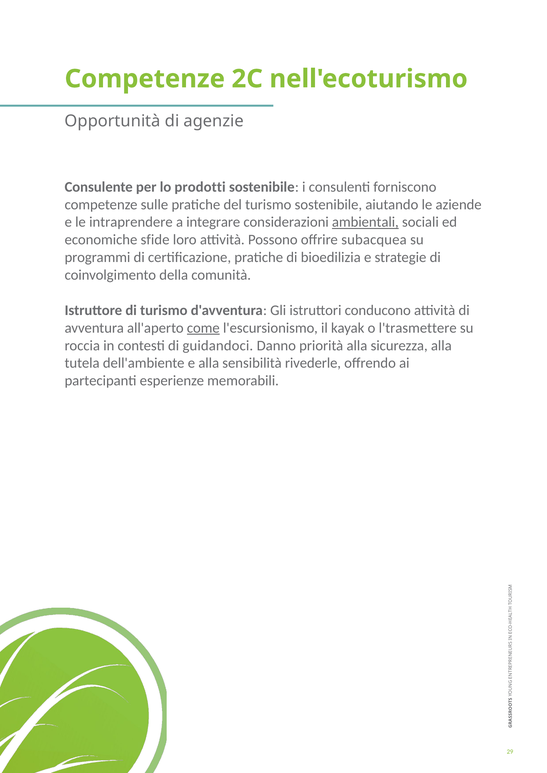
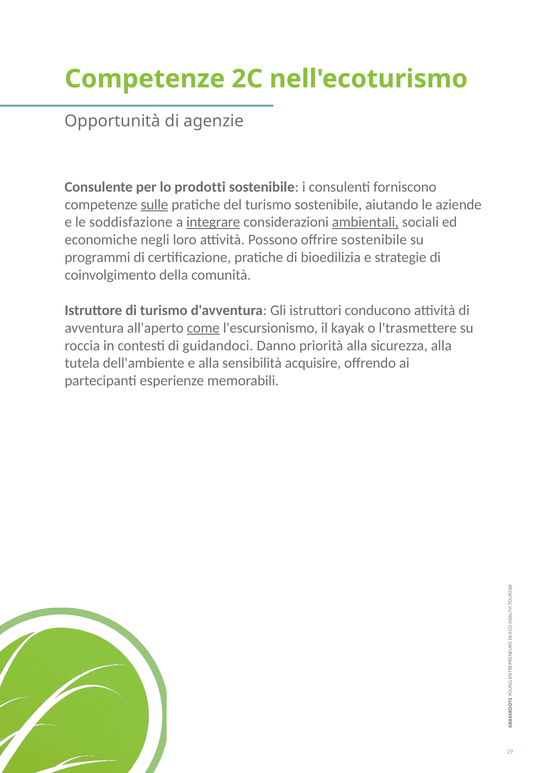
sulle underline: none -> present
intraprendere: intraprendere -> soddisfazione
integrare underline: none -> present
sfide: sfide -> negli
offrire subacquea: subacquea -> sostenibile
rivederle: rivederle -> acquisire
